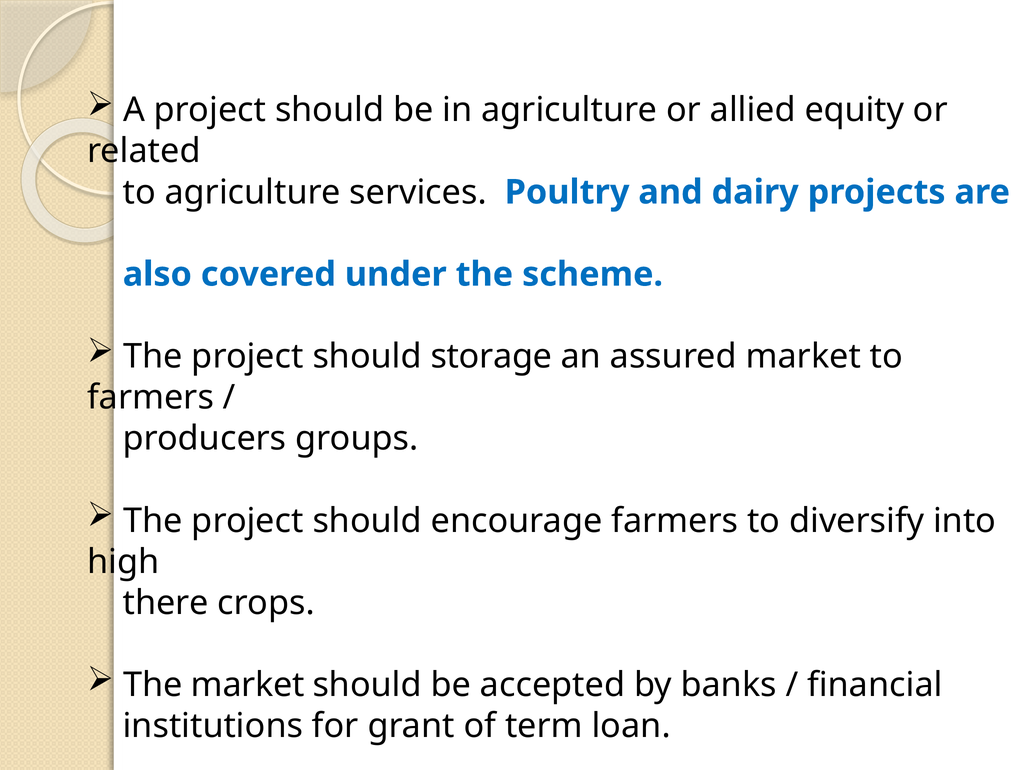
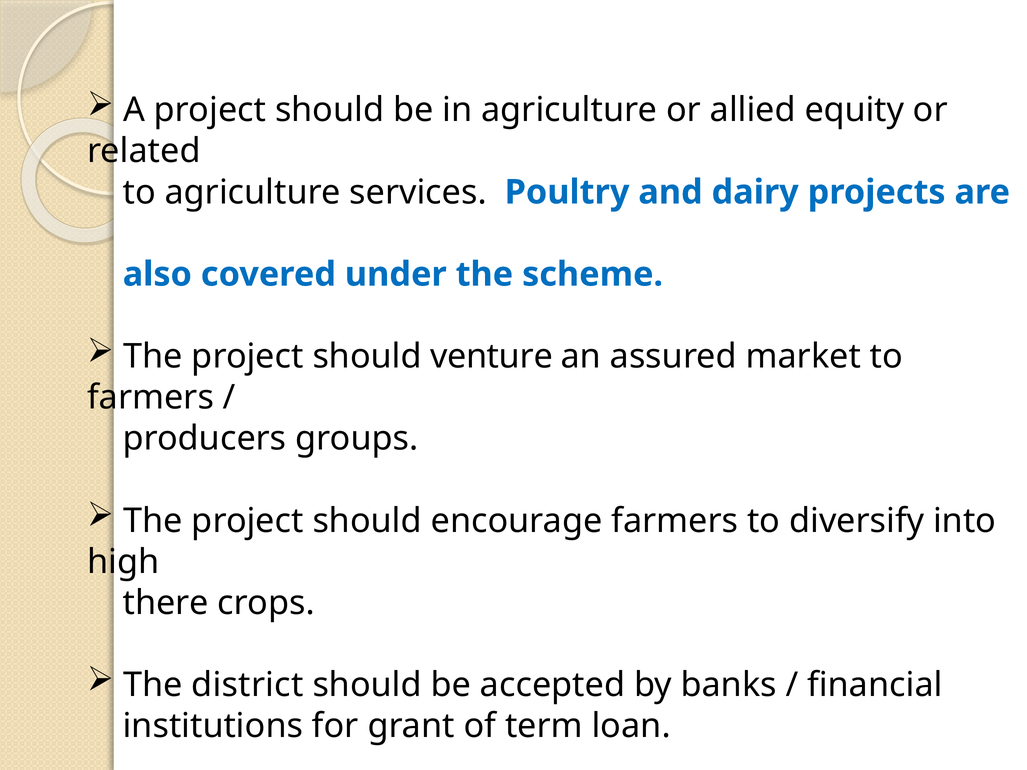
storage: storage -> venture
The market: market -> district
